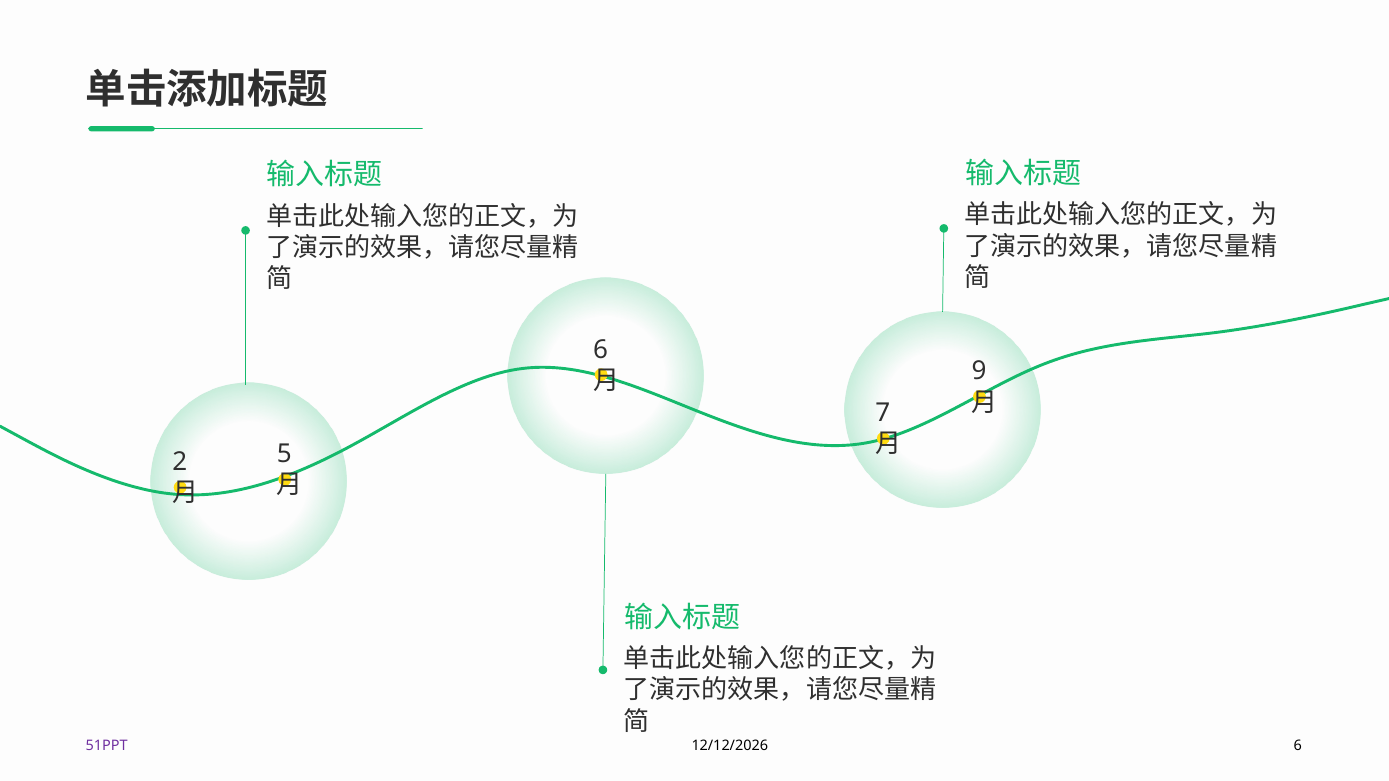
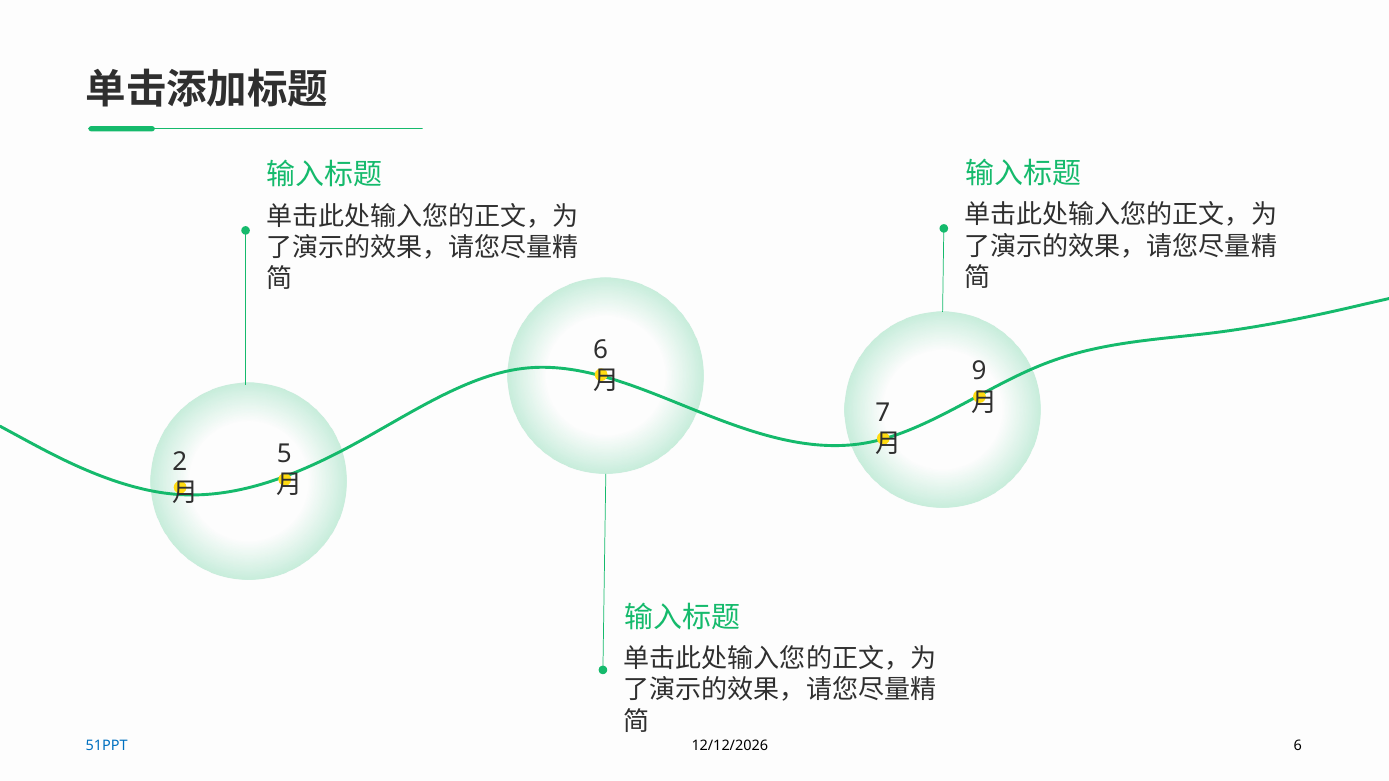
51PPT colour: purple -> blue
